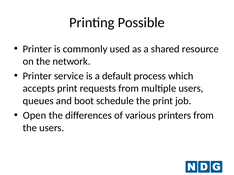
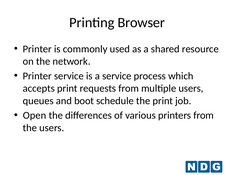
Possible: Possible -> Browser
a default: default -> service
